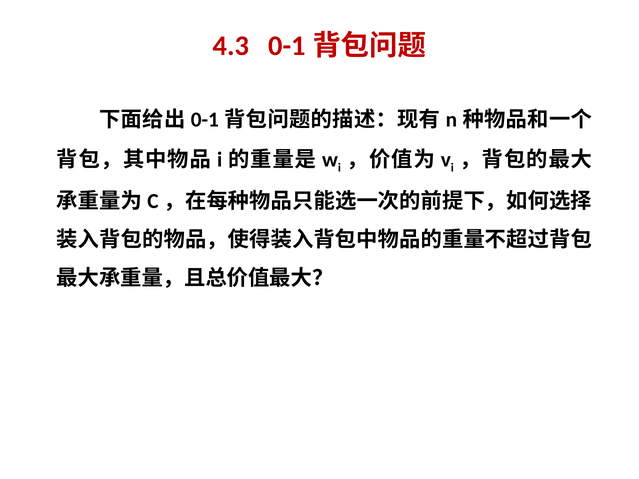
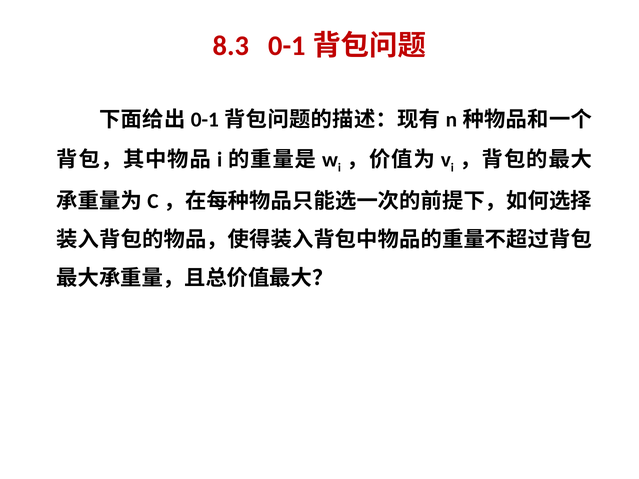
4.3: 4.3 -> 8.3
